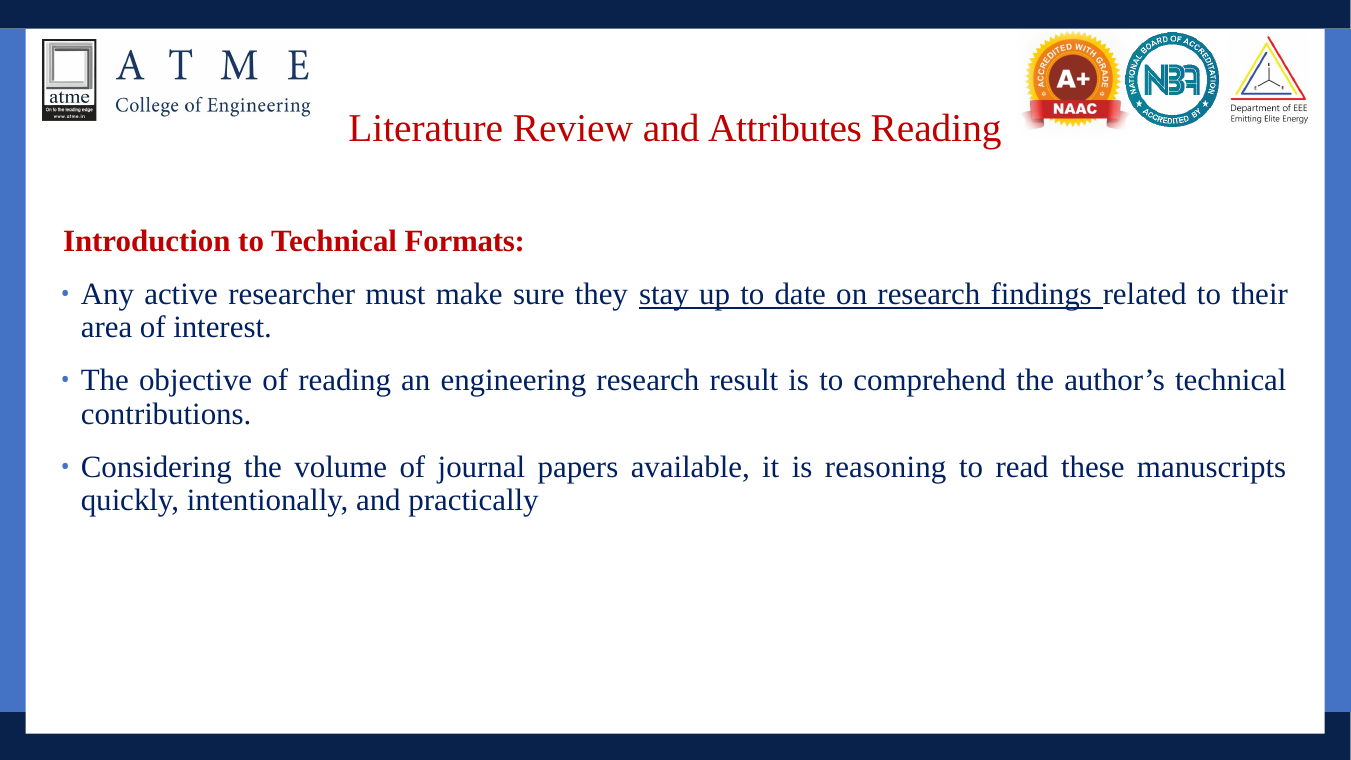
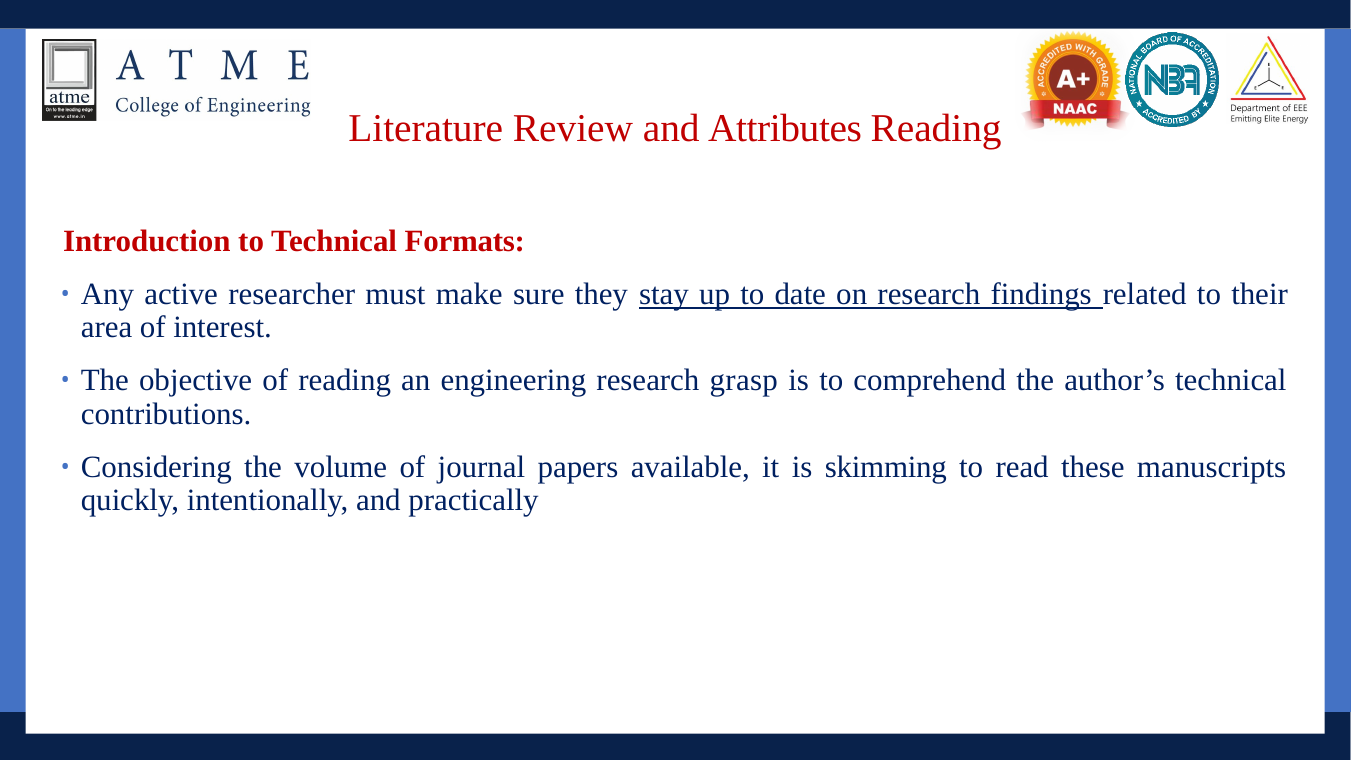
result: result -> grasp
reasoning: reasoning -> skimming
